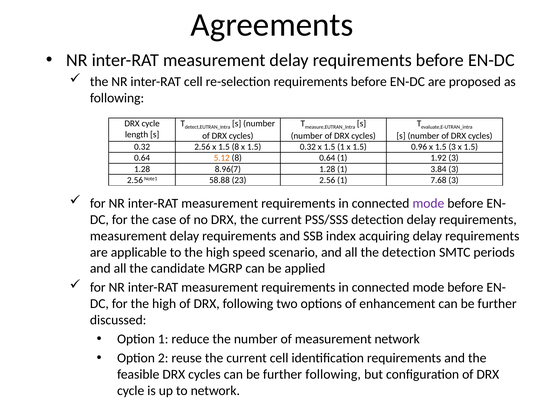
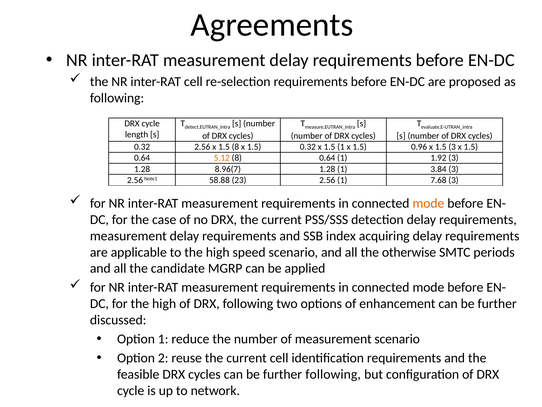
mode at (428, 203) colour: purple -> orange
the detection: detection -> otherwise
measurement network: network -> scenario
